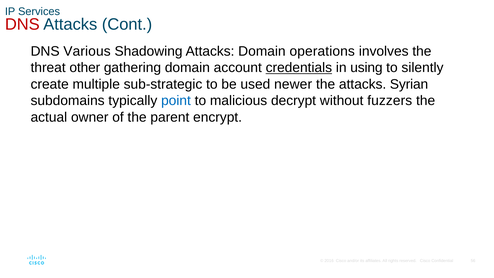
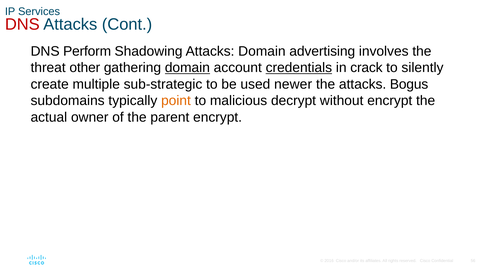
Various: Various -> Perform
operations: operations -> advertising
domain at (187, 68) underline: none -> present
using: using -> crack
Syrian: Syrian -> Bogus
point colour: blue -> orange
without fuzzers: fuzzers -> encrypt
